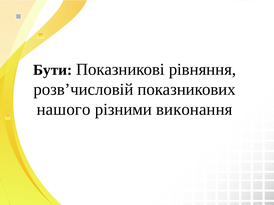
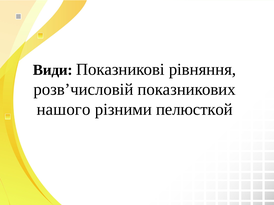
Бути: Бути -> Види
виконання: виконання -> пелюсткой
